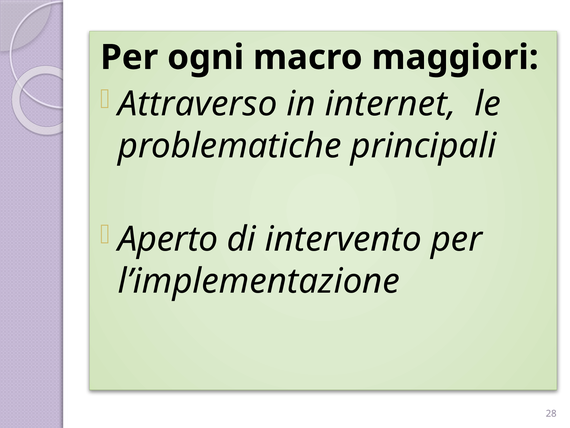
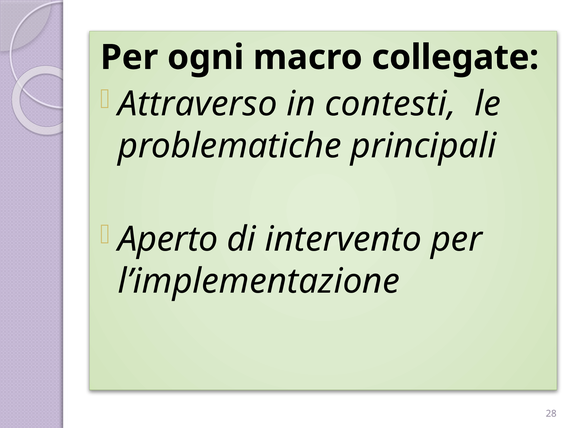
maggiori: maggiori -> collegate
internet: internet -> contesti
